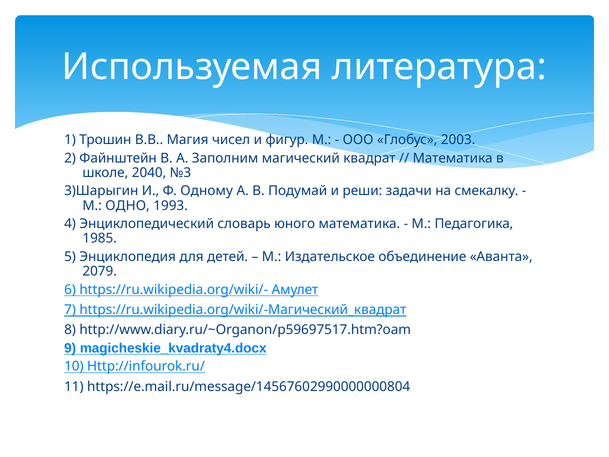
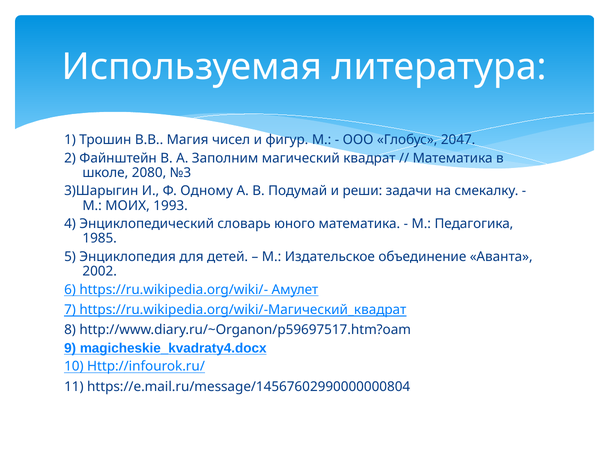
2003: 2003 -> 2047
2040: 2040 -> 2080
ОДНО: ОДНО -> МОИХ
2079: 2079 -> 2002
